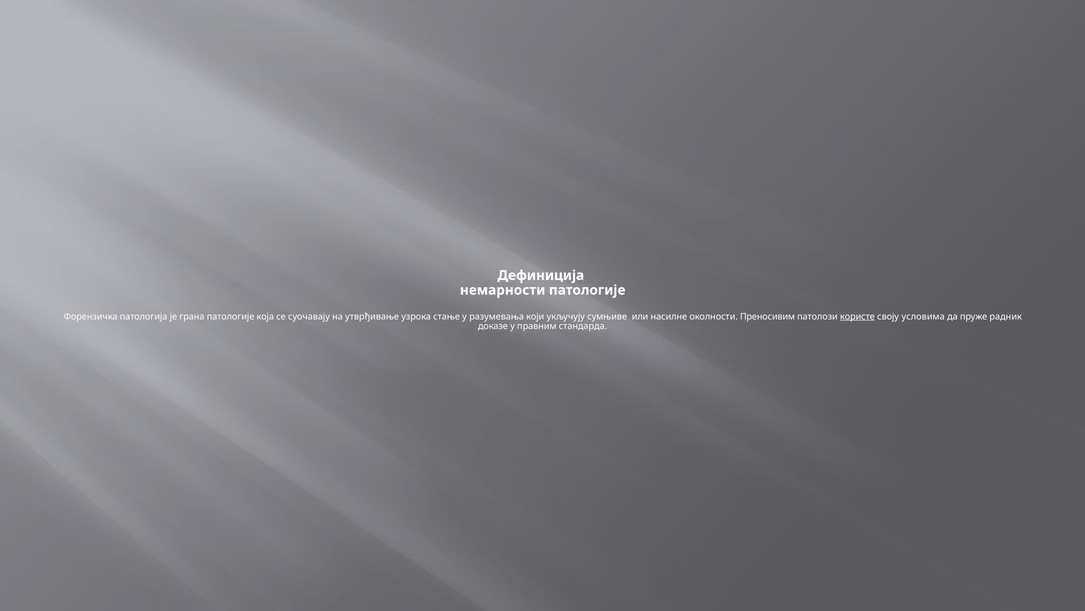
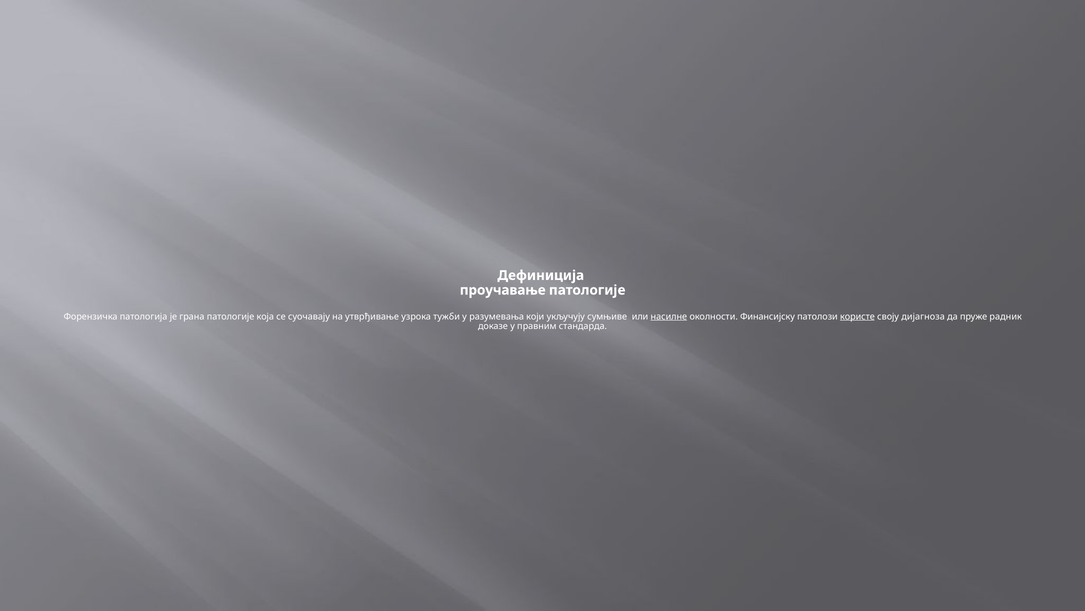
немарности: немарности -> проучавање
стање: стање -> тужби
насилне underline: none -> present
Преносивим: Преносивим -> Финансијску
условима: условима -> дијагноза
